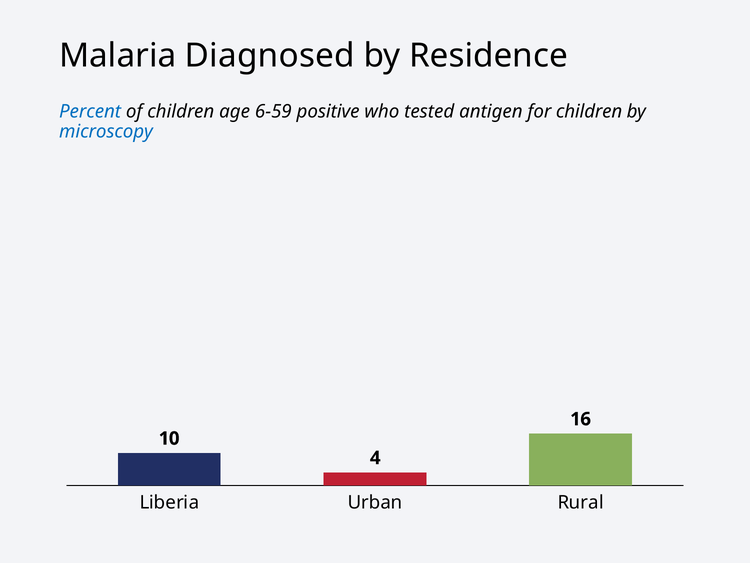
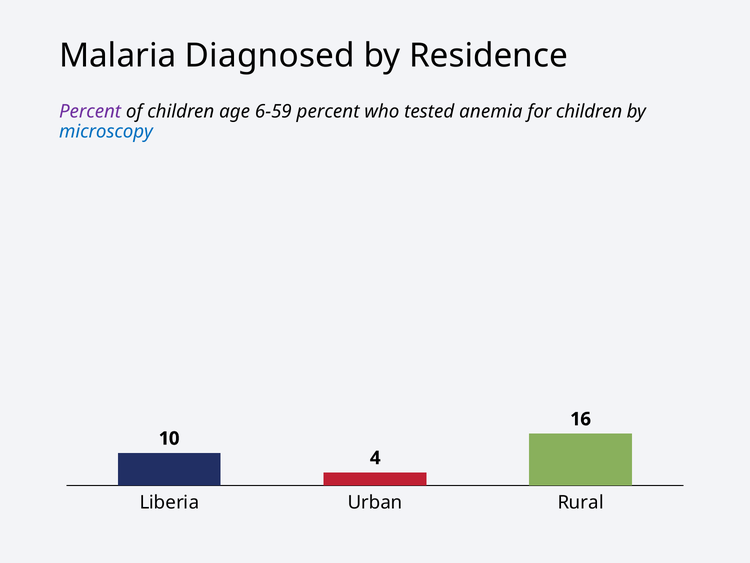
Percent at (90, 111) colour: blue -> purple
6-59 positive: positive -> percent
antigen: antigen -> anemia
